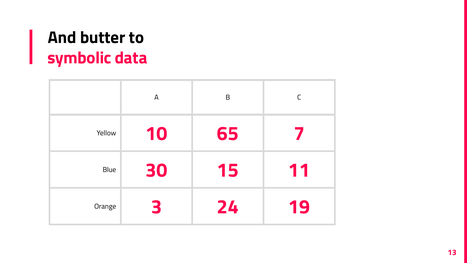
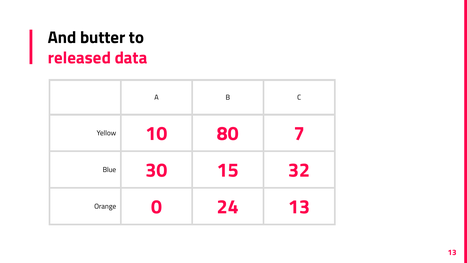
symbolic: symbolic -> released
65: 65 -> 80
11: 11 -> 32
3: 3 -> 0
24 19: 19 -> 13
